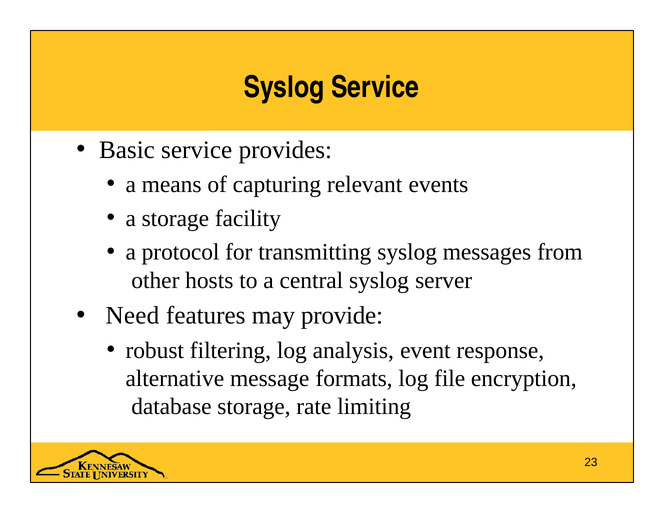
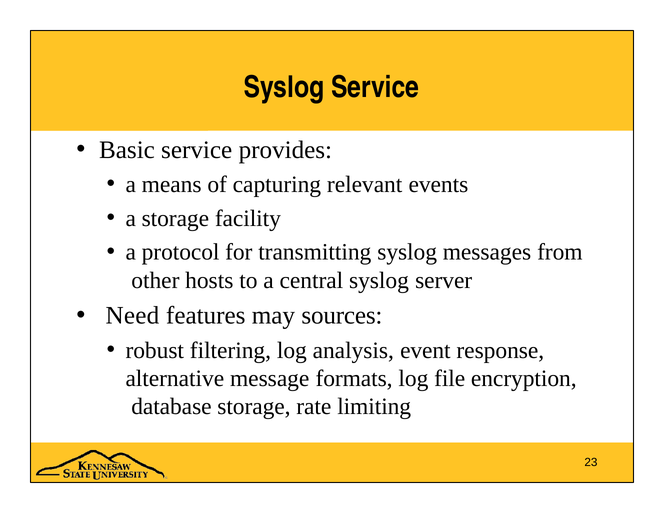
provide: provide -> sources
